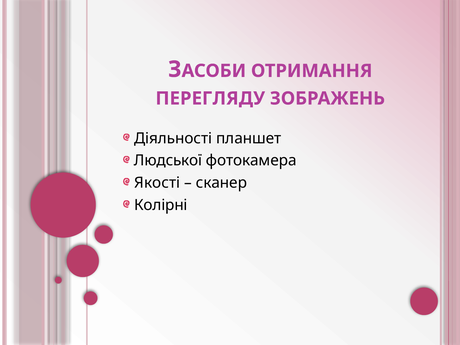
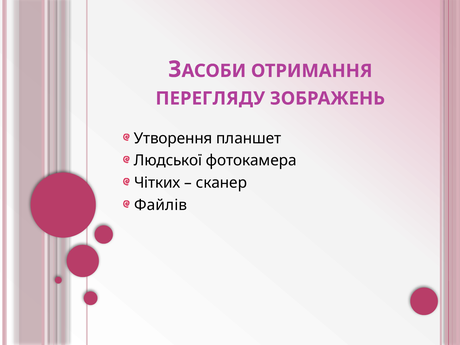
Діяльності: Діяльності -> Утворення
Якості: Якості -> Чітких
Колірні: Колірні -> Файлів
